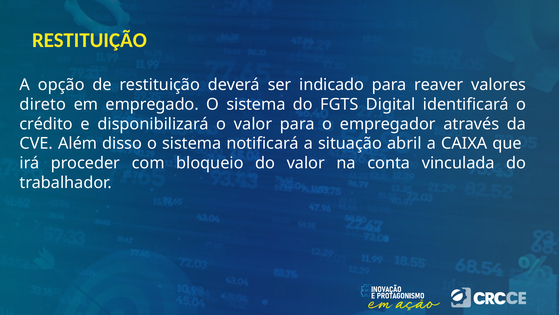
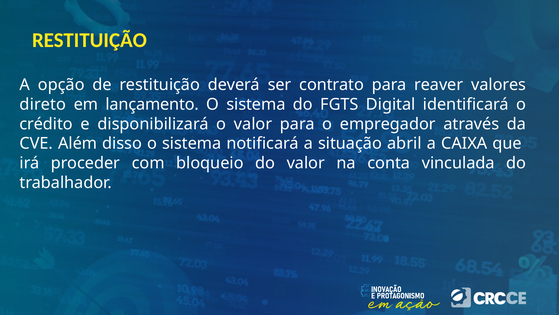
indicado: indicado -> contrato
empregado: empregado -> lançamento
